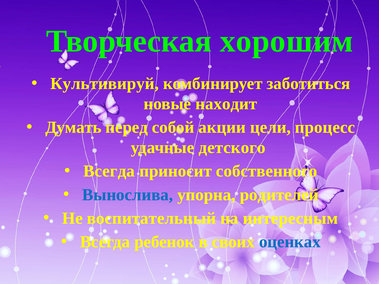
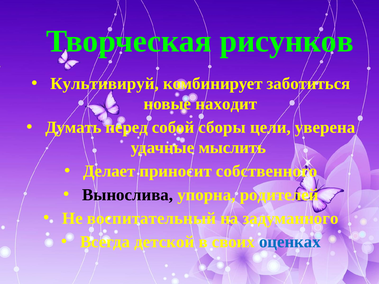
хорошим: хорошим -> рисунков
акции: акции -> сборы
процесс: процесс -> уверена
детского: детского -> мыслить
Всегда at (109, 171): Всегда -> Делает
Вынослива colour: blue -> black
интересным: интересным -> задуманного
ребенок: ребенок -> детской
